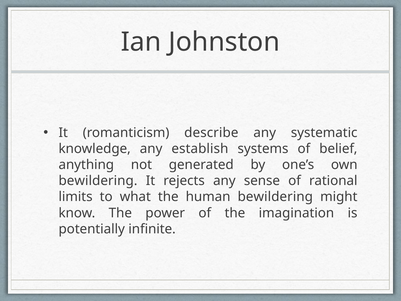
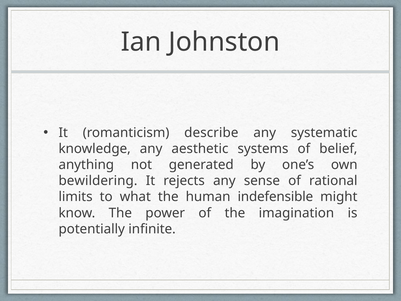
establish: establish -> aesthetic
human bewildering: bewildering -> indefensible
